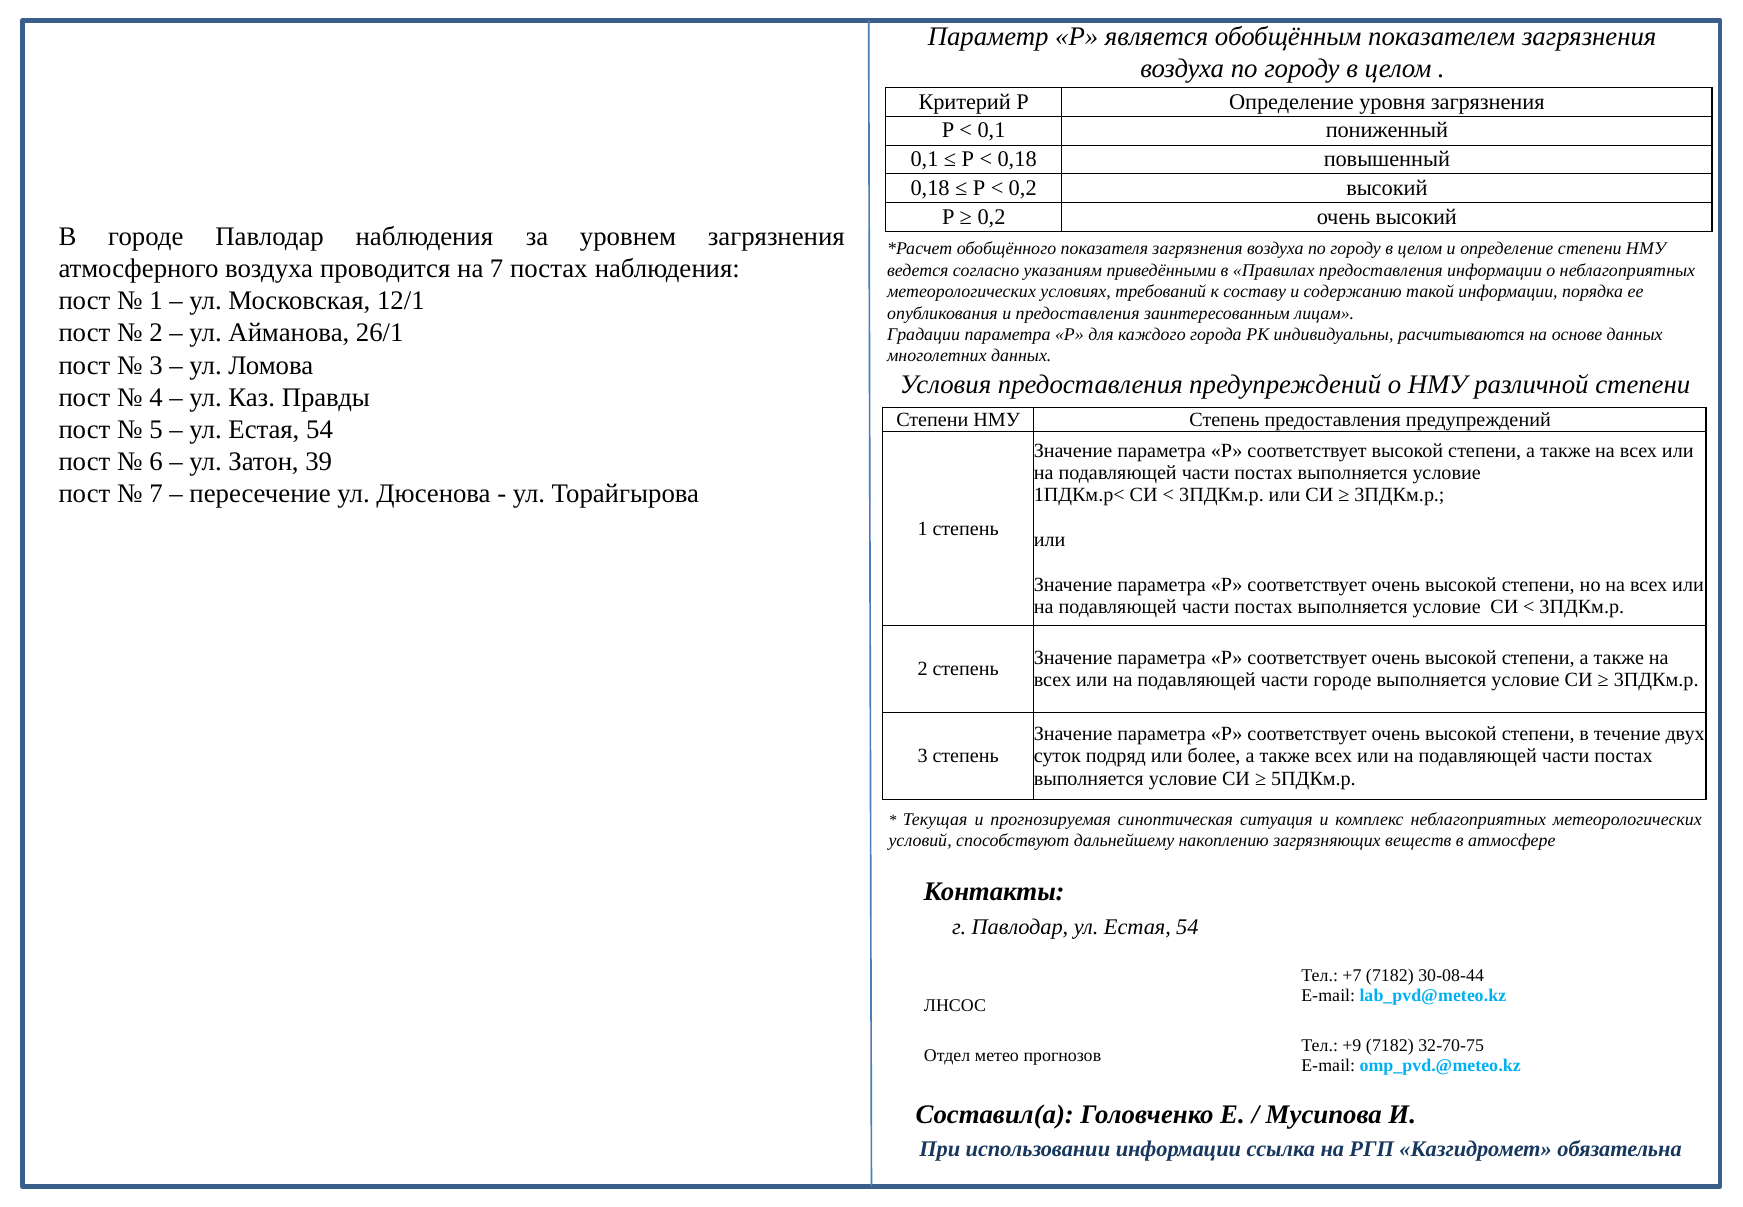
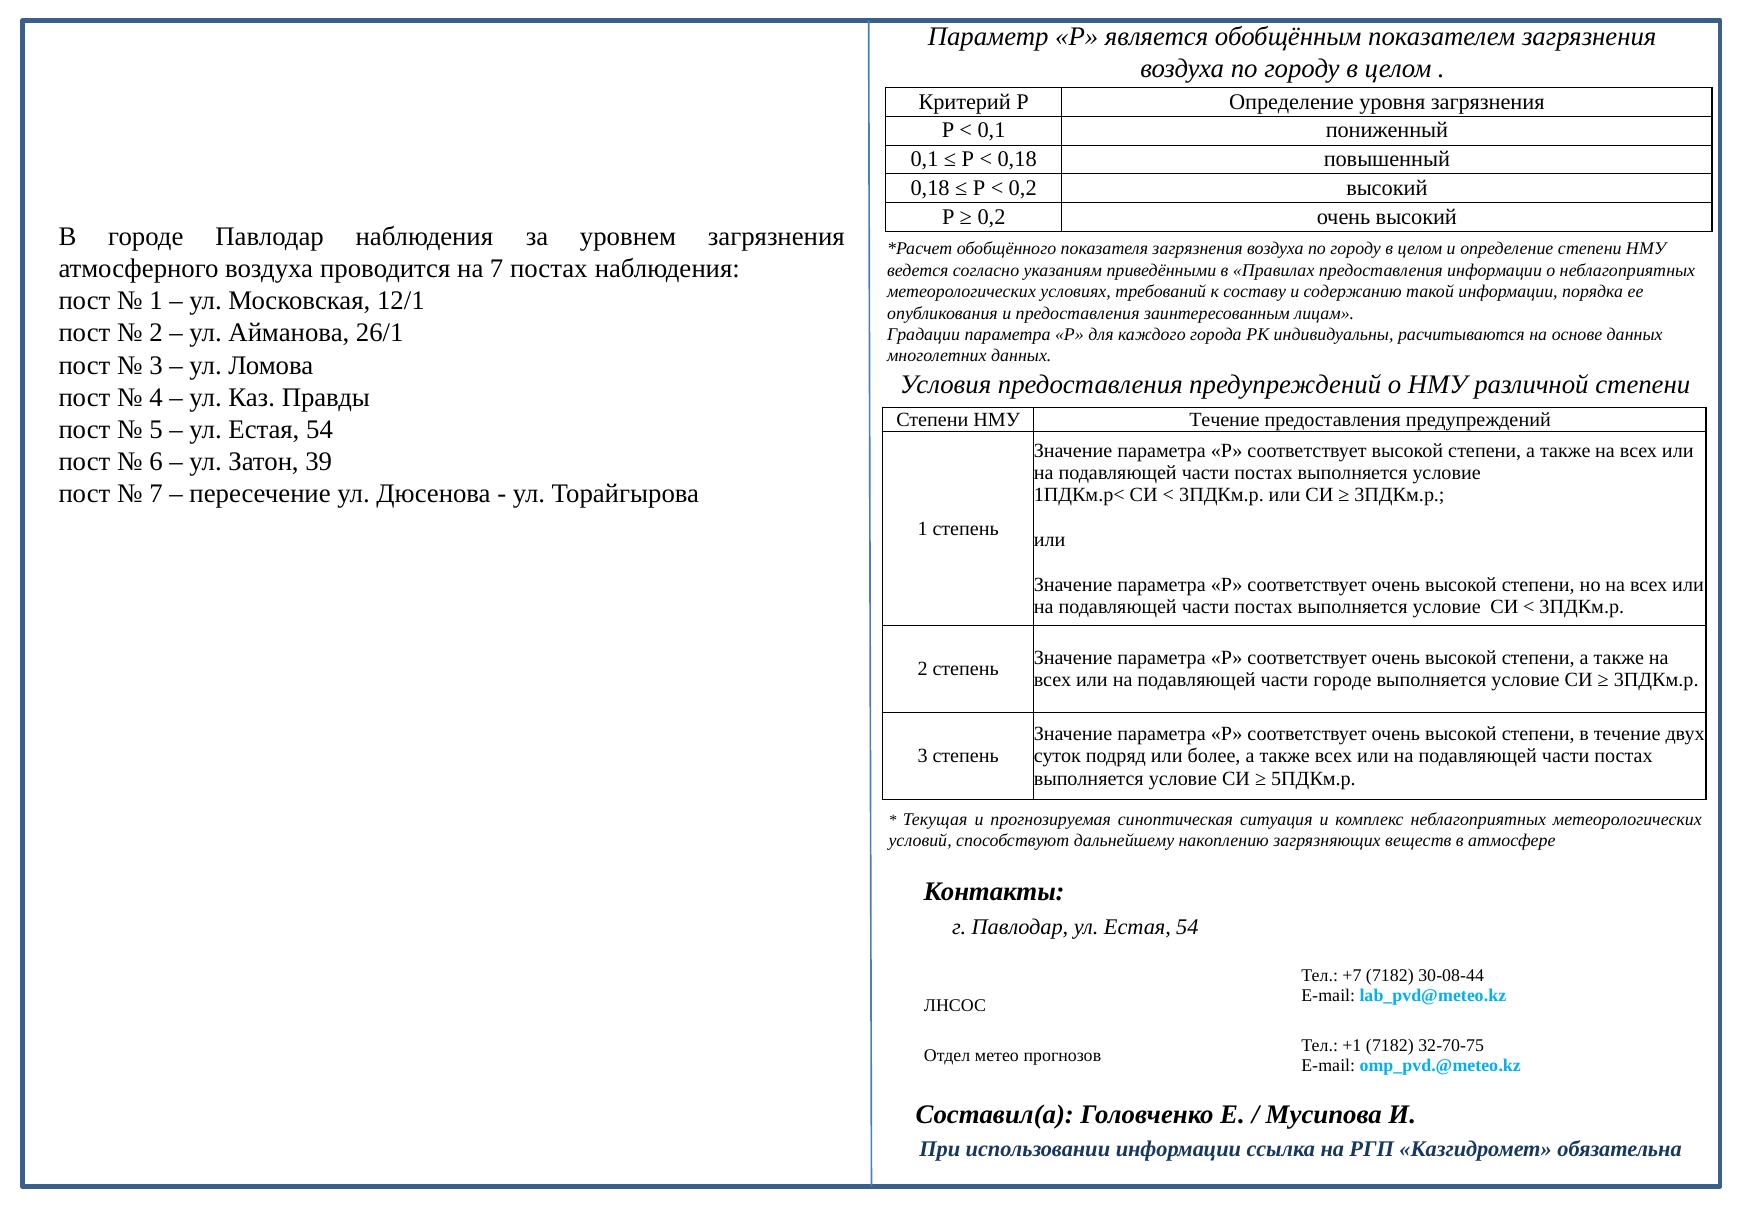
НМУ Степень: Степень -> Течение
+9: +9 -> +1
